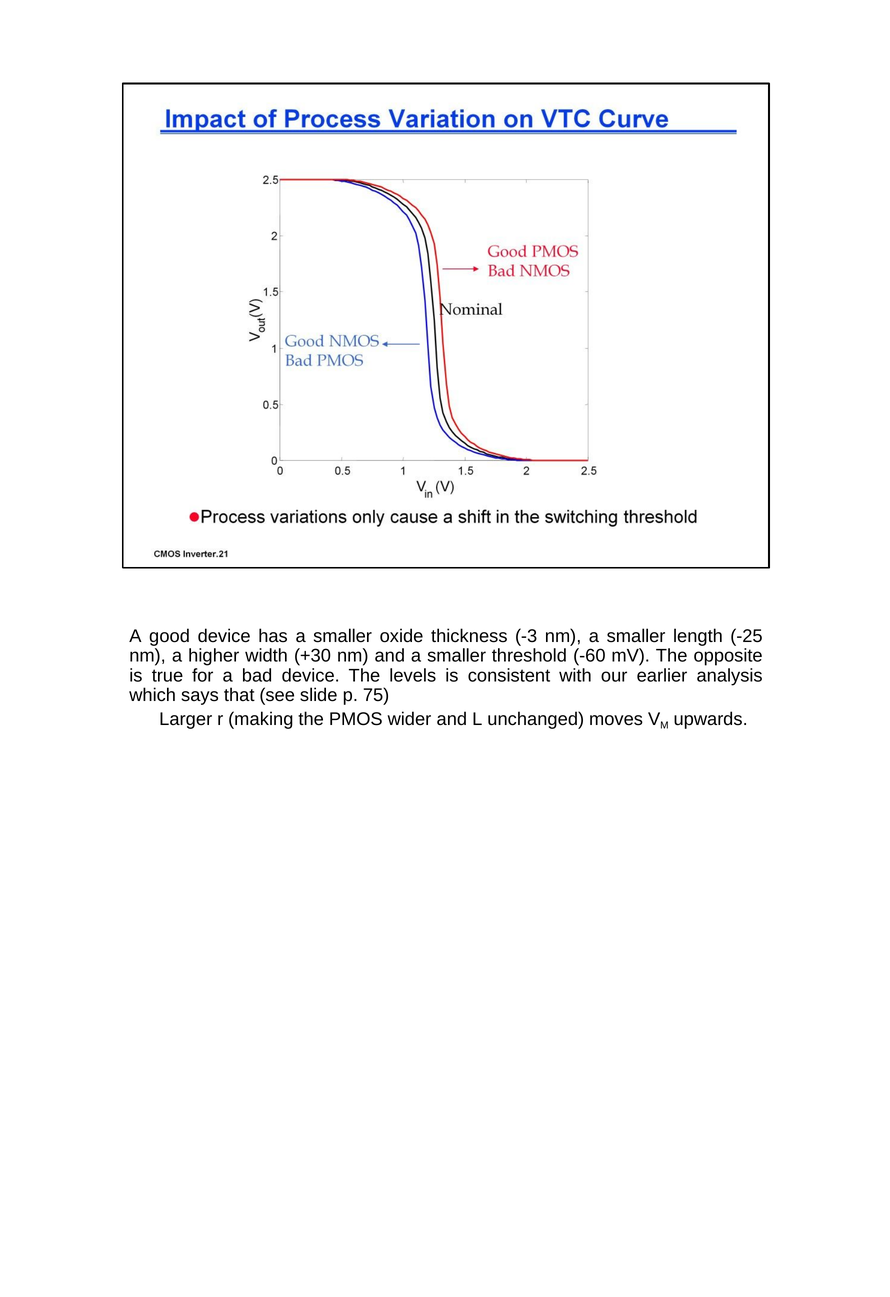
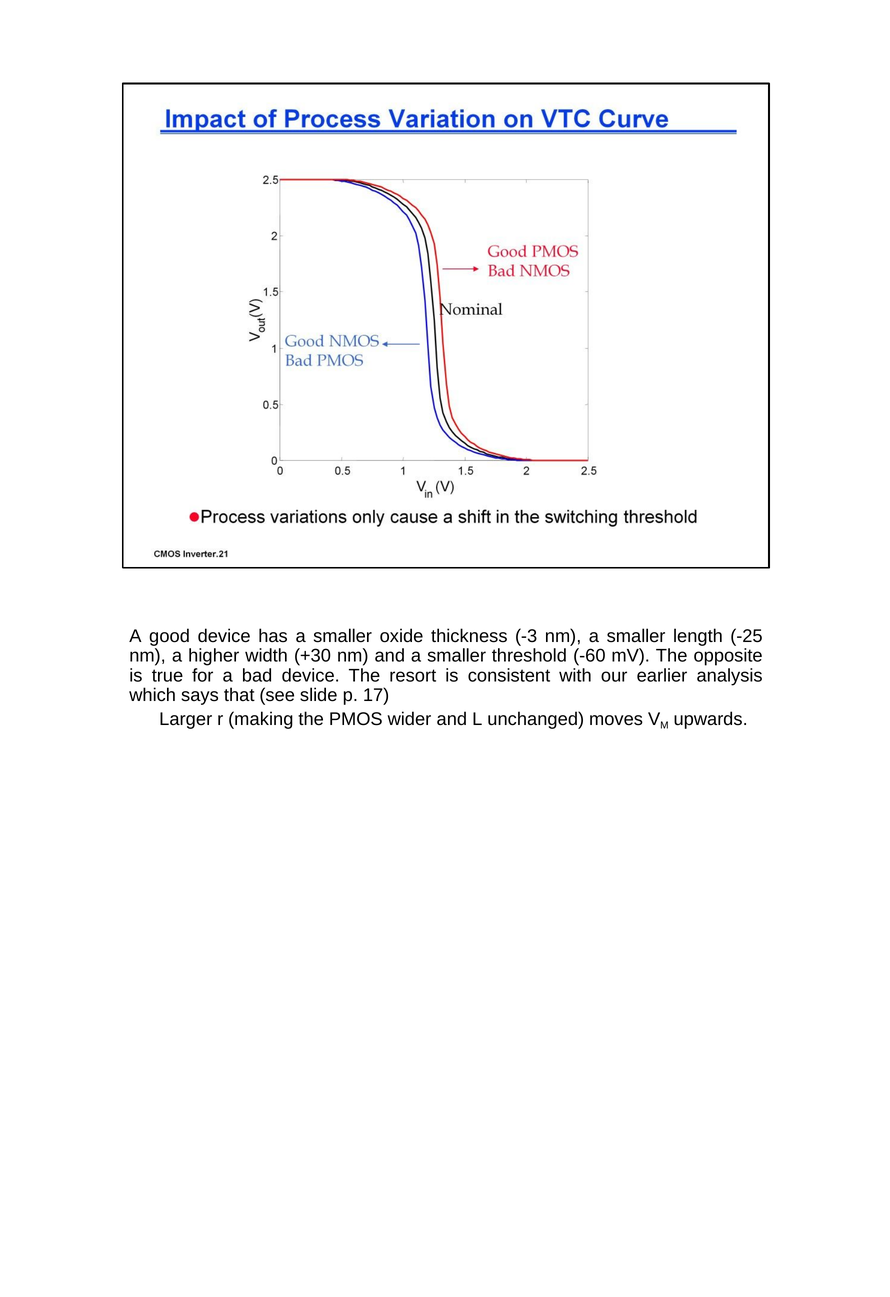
levels: levels -> resort
75: 75 -> 17
